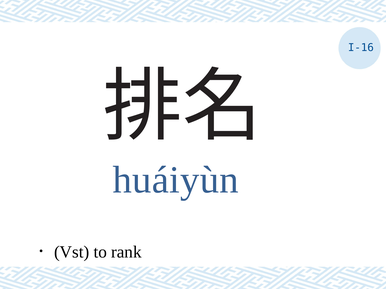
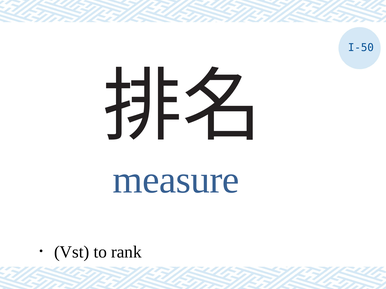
I-16: I-16 -> I-50
huáiyùn: huáiyùn -> measure
